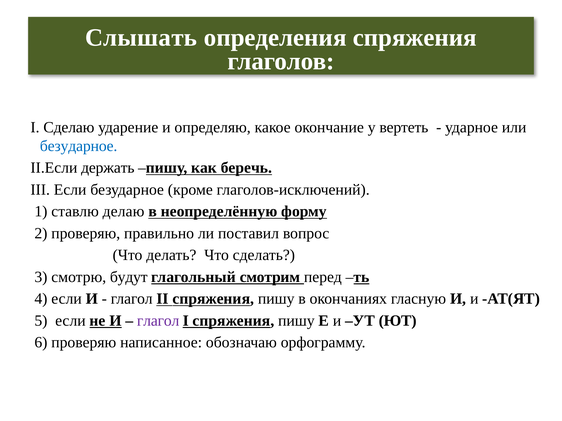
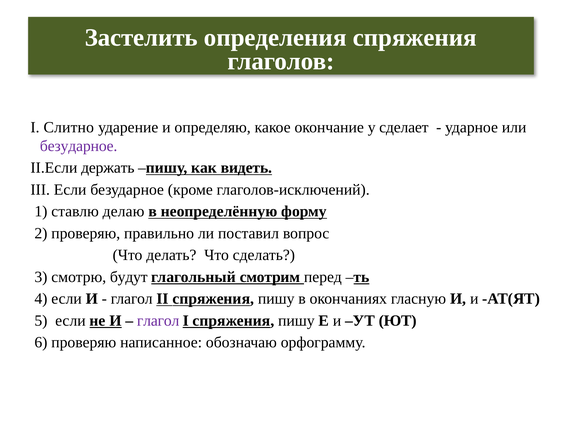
Слышать: Слышать -> Застелить
Сделаю: Сделаю -> Слитно
вертеть: вертеть -> сделает
безударное at (79, 146) colour: blue -> purple
беречь: беречь -> видеть
